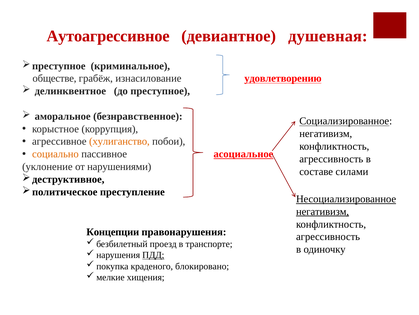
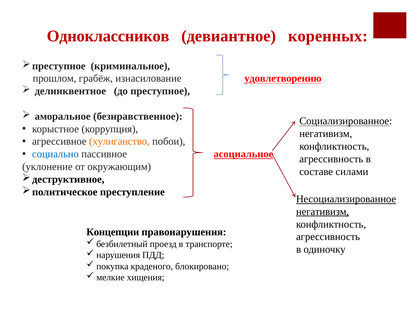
Аутоагрессивное: Аутоагрессивное -> Одноклассников
душевная: душевная -> коренных
обществе: обществе -> прошлом
социально colour: orange -> blue
нарушениями: нарушениями -> окружающим
ПДД underline: present -> none
